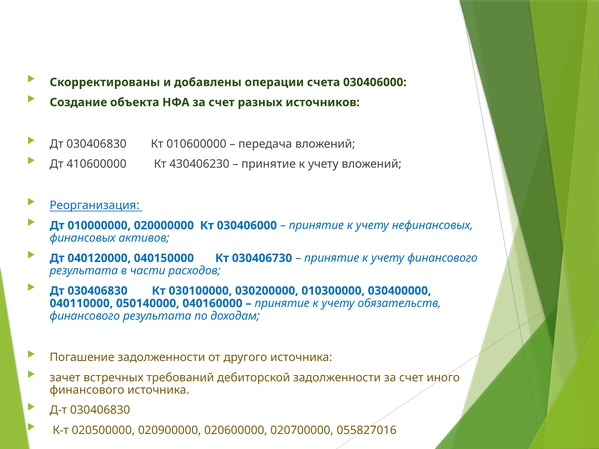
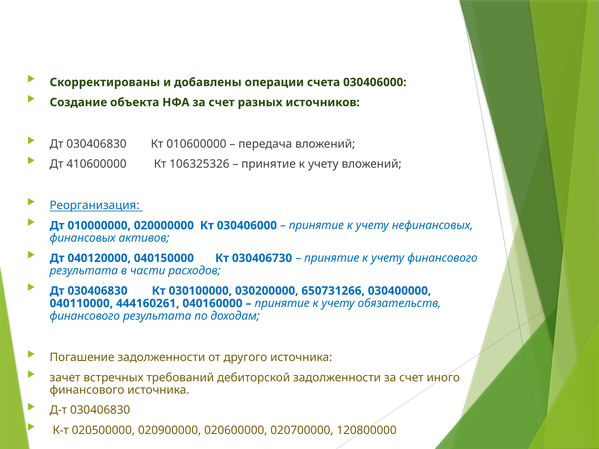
430406230: 430406230 -> 106325326
010300000: 010300000 -> 650731266
050140000: 050140000 -> 444160261
055827016: 055827016 -> 120800000
